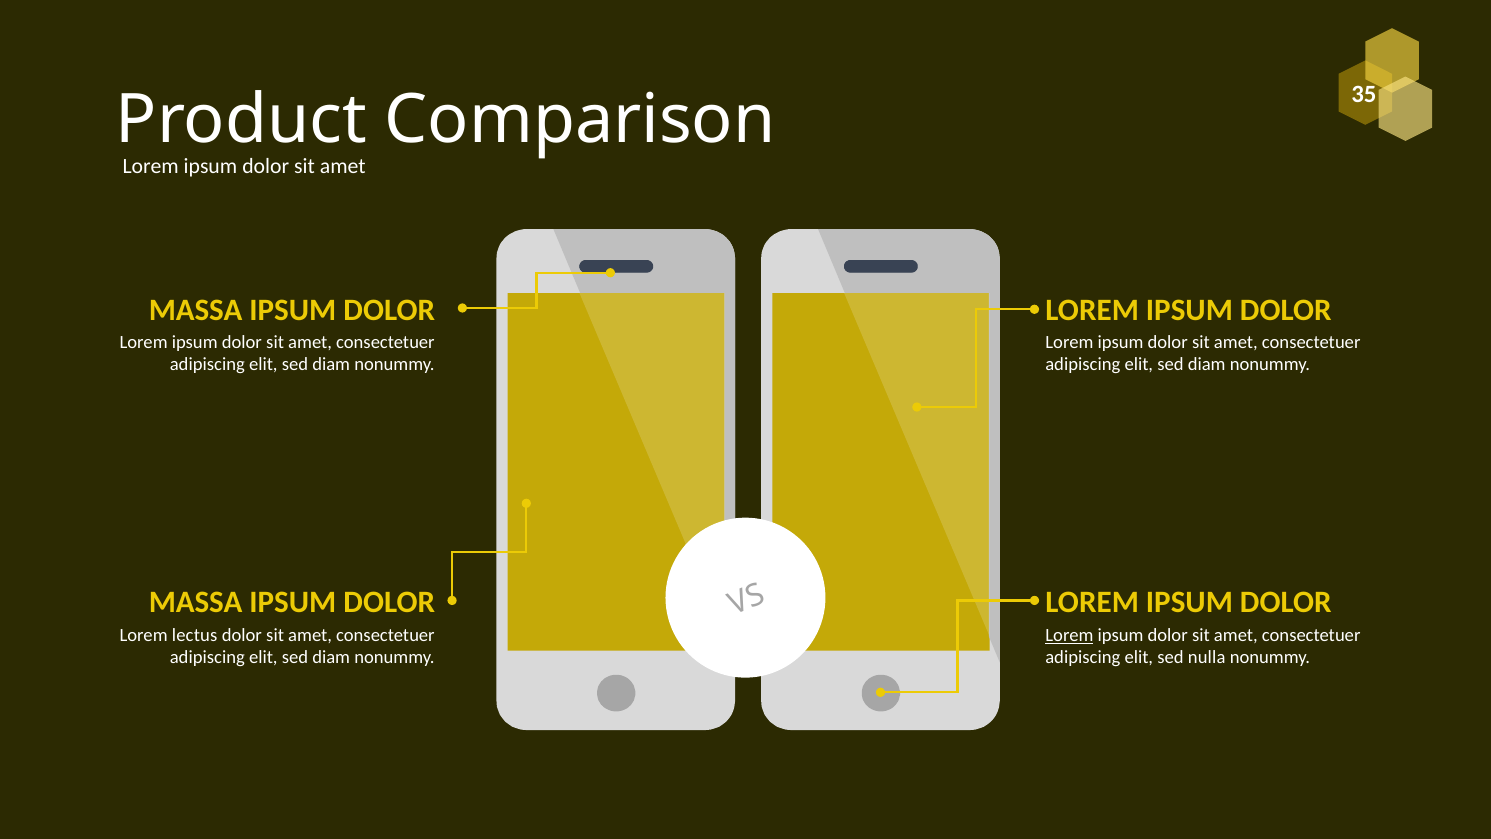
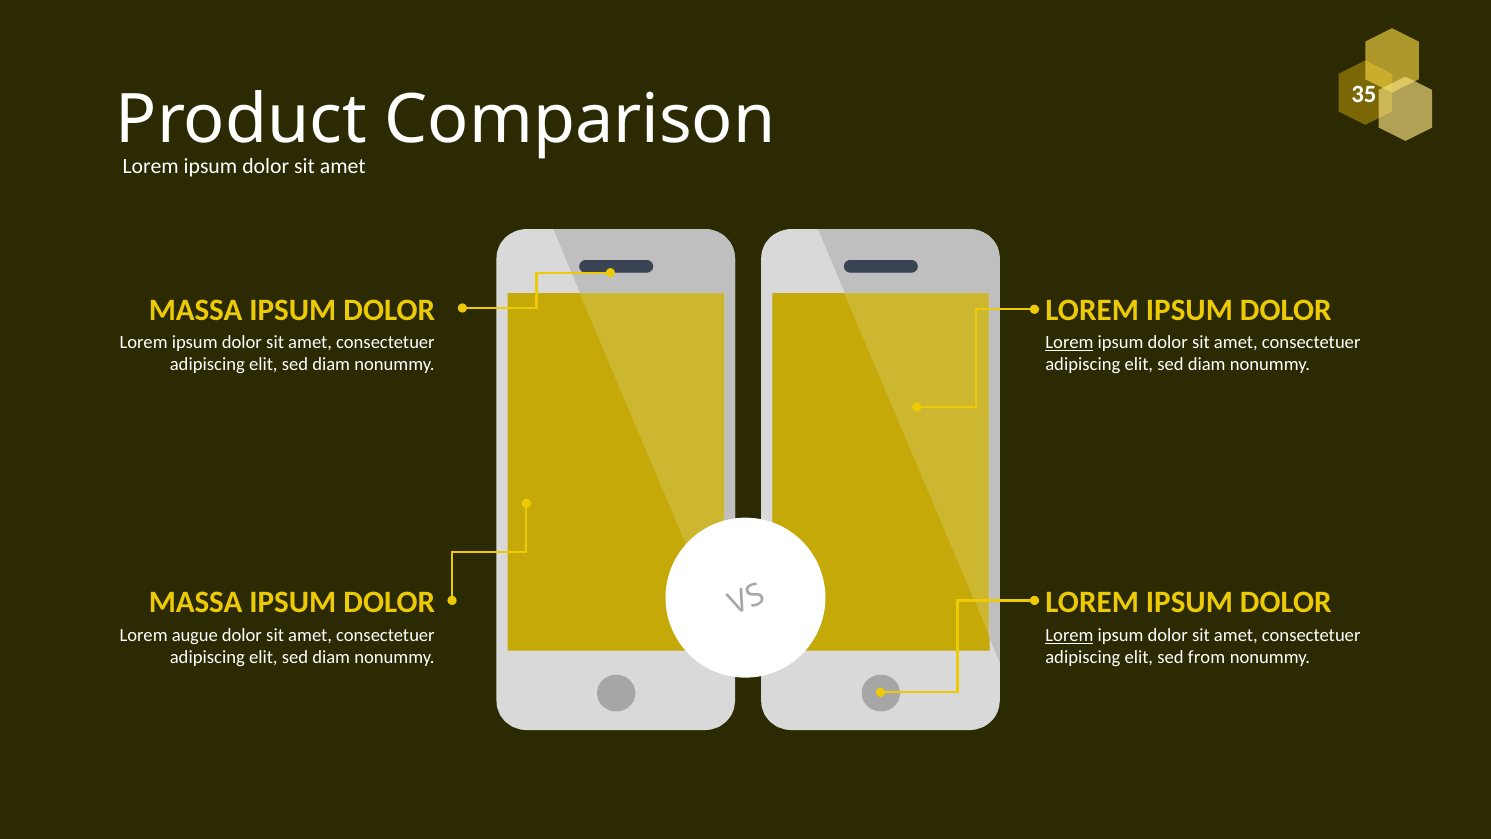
Lorem at (1069, 342) underline: none -> present
lectus: lectus -> augue
nulla: nulla -> from
